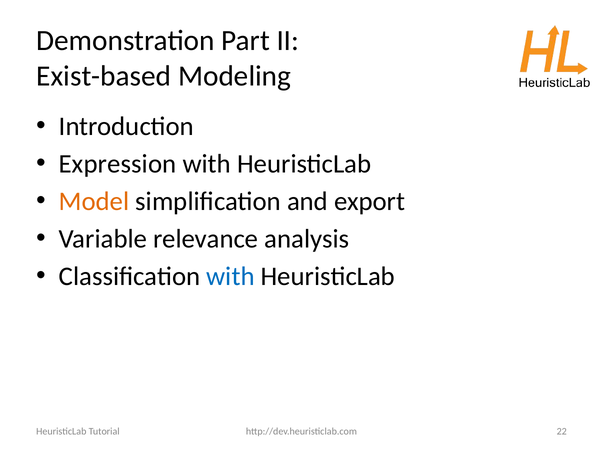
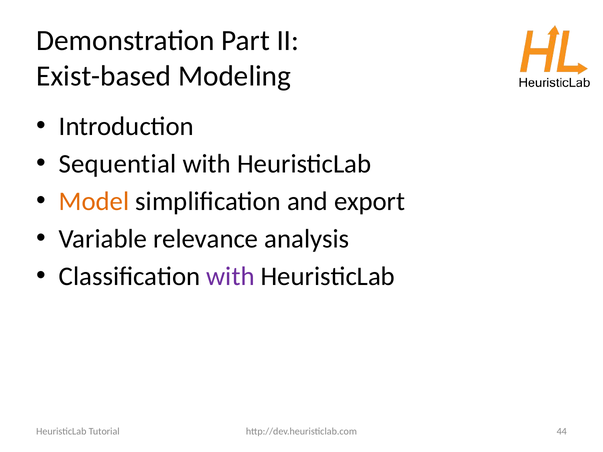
Expression: Expression -> Sequential
with at (231, 277) colour: blue -> purple
22: 22 -> 44
